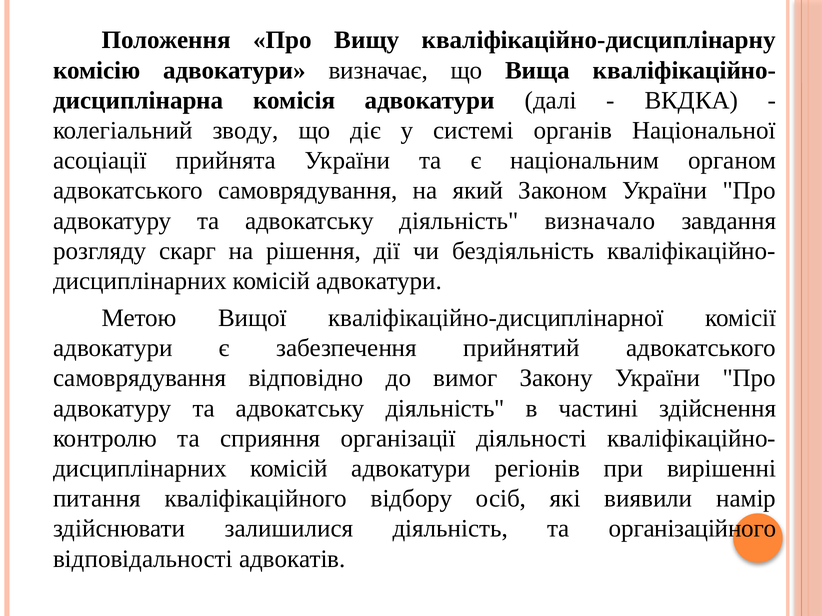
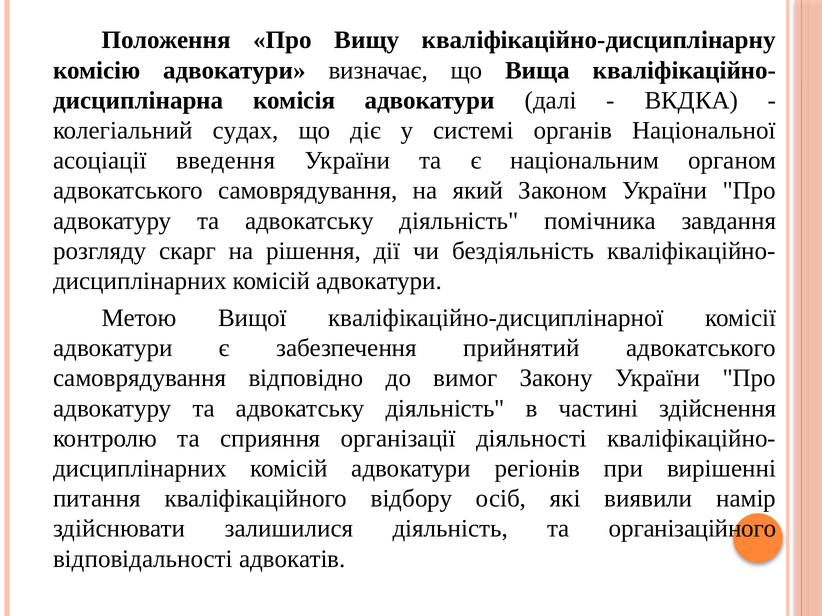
зводу: зводу -> судах
прийнята: прийнята -> введення
визначало: визначало -> помічника
